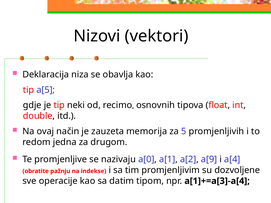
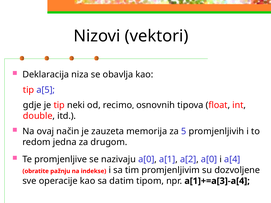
a[2 a[9: a[9 -> a[0
